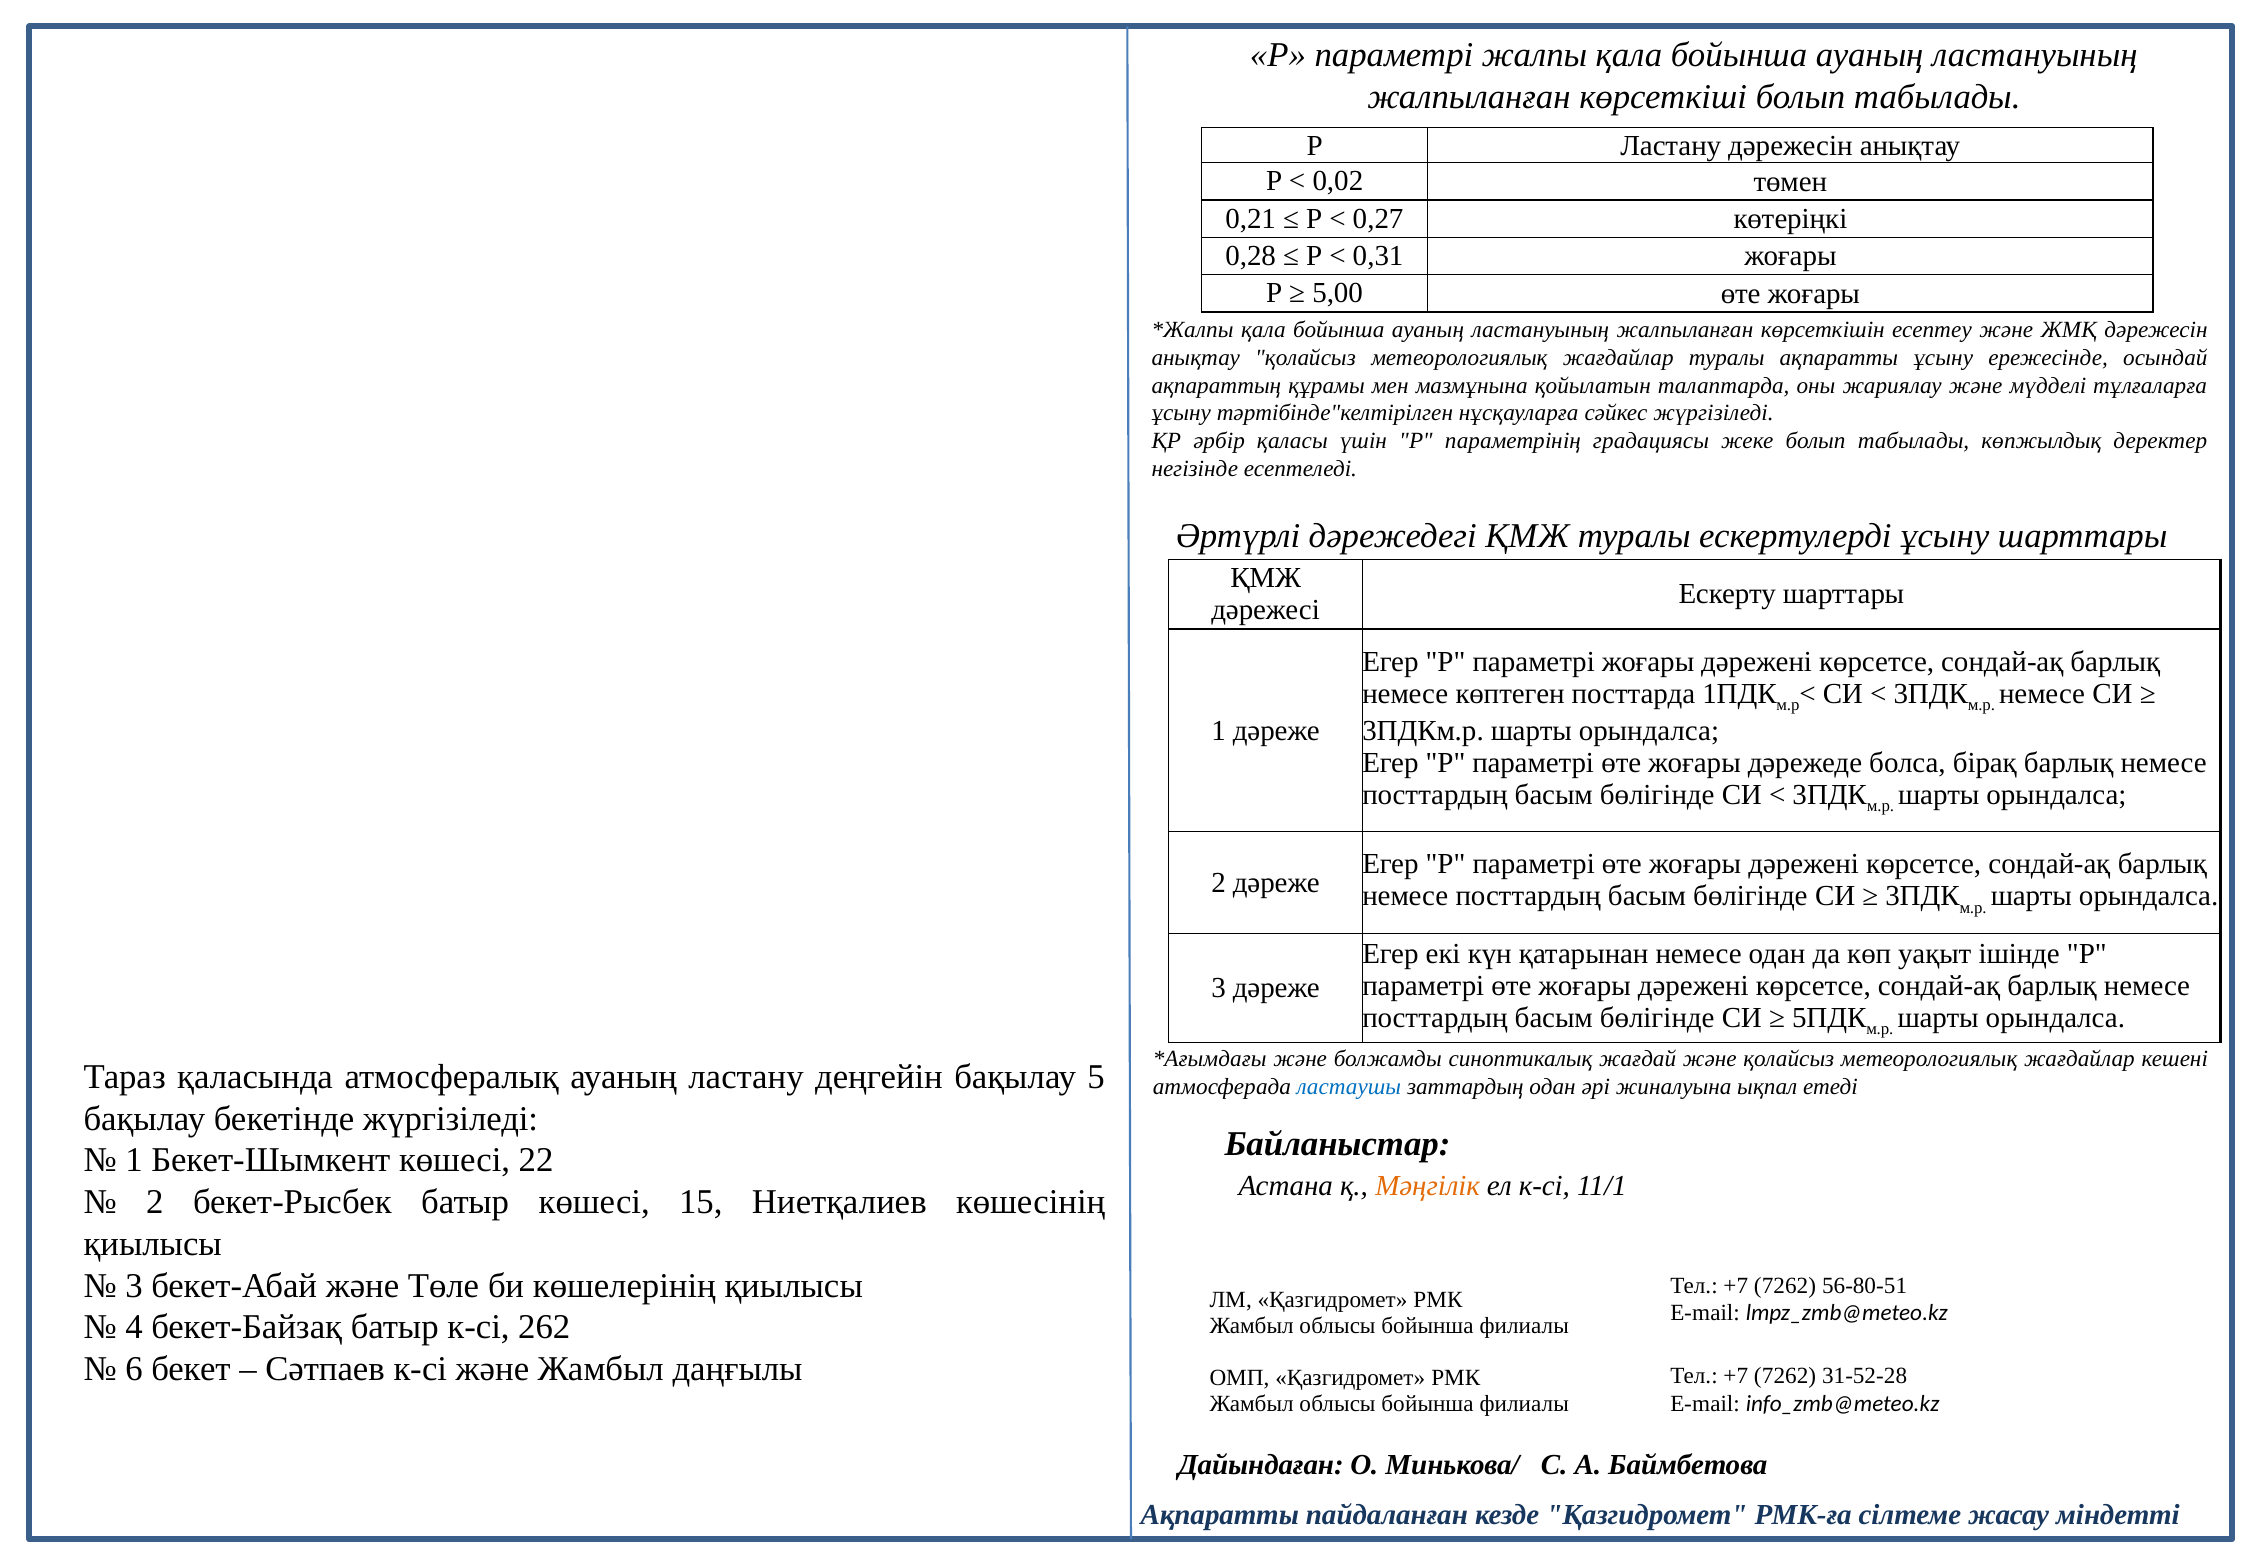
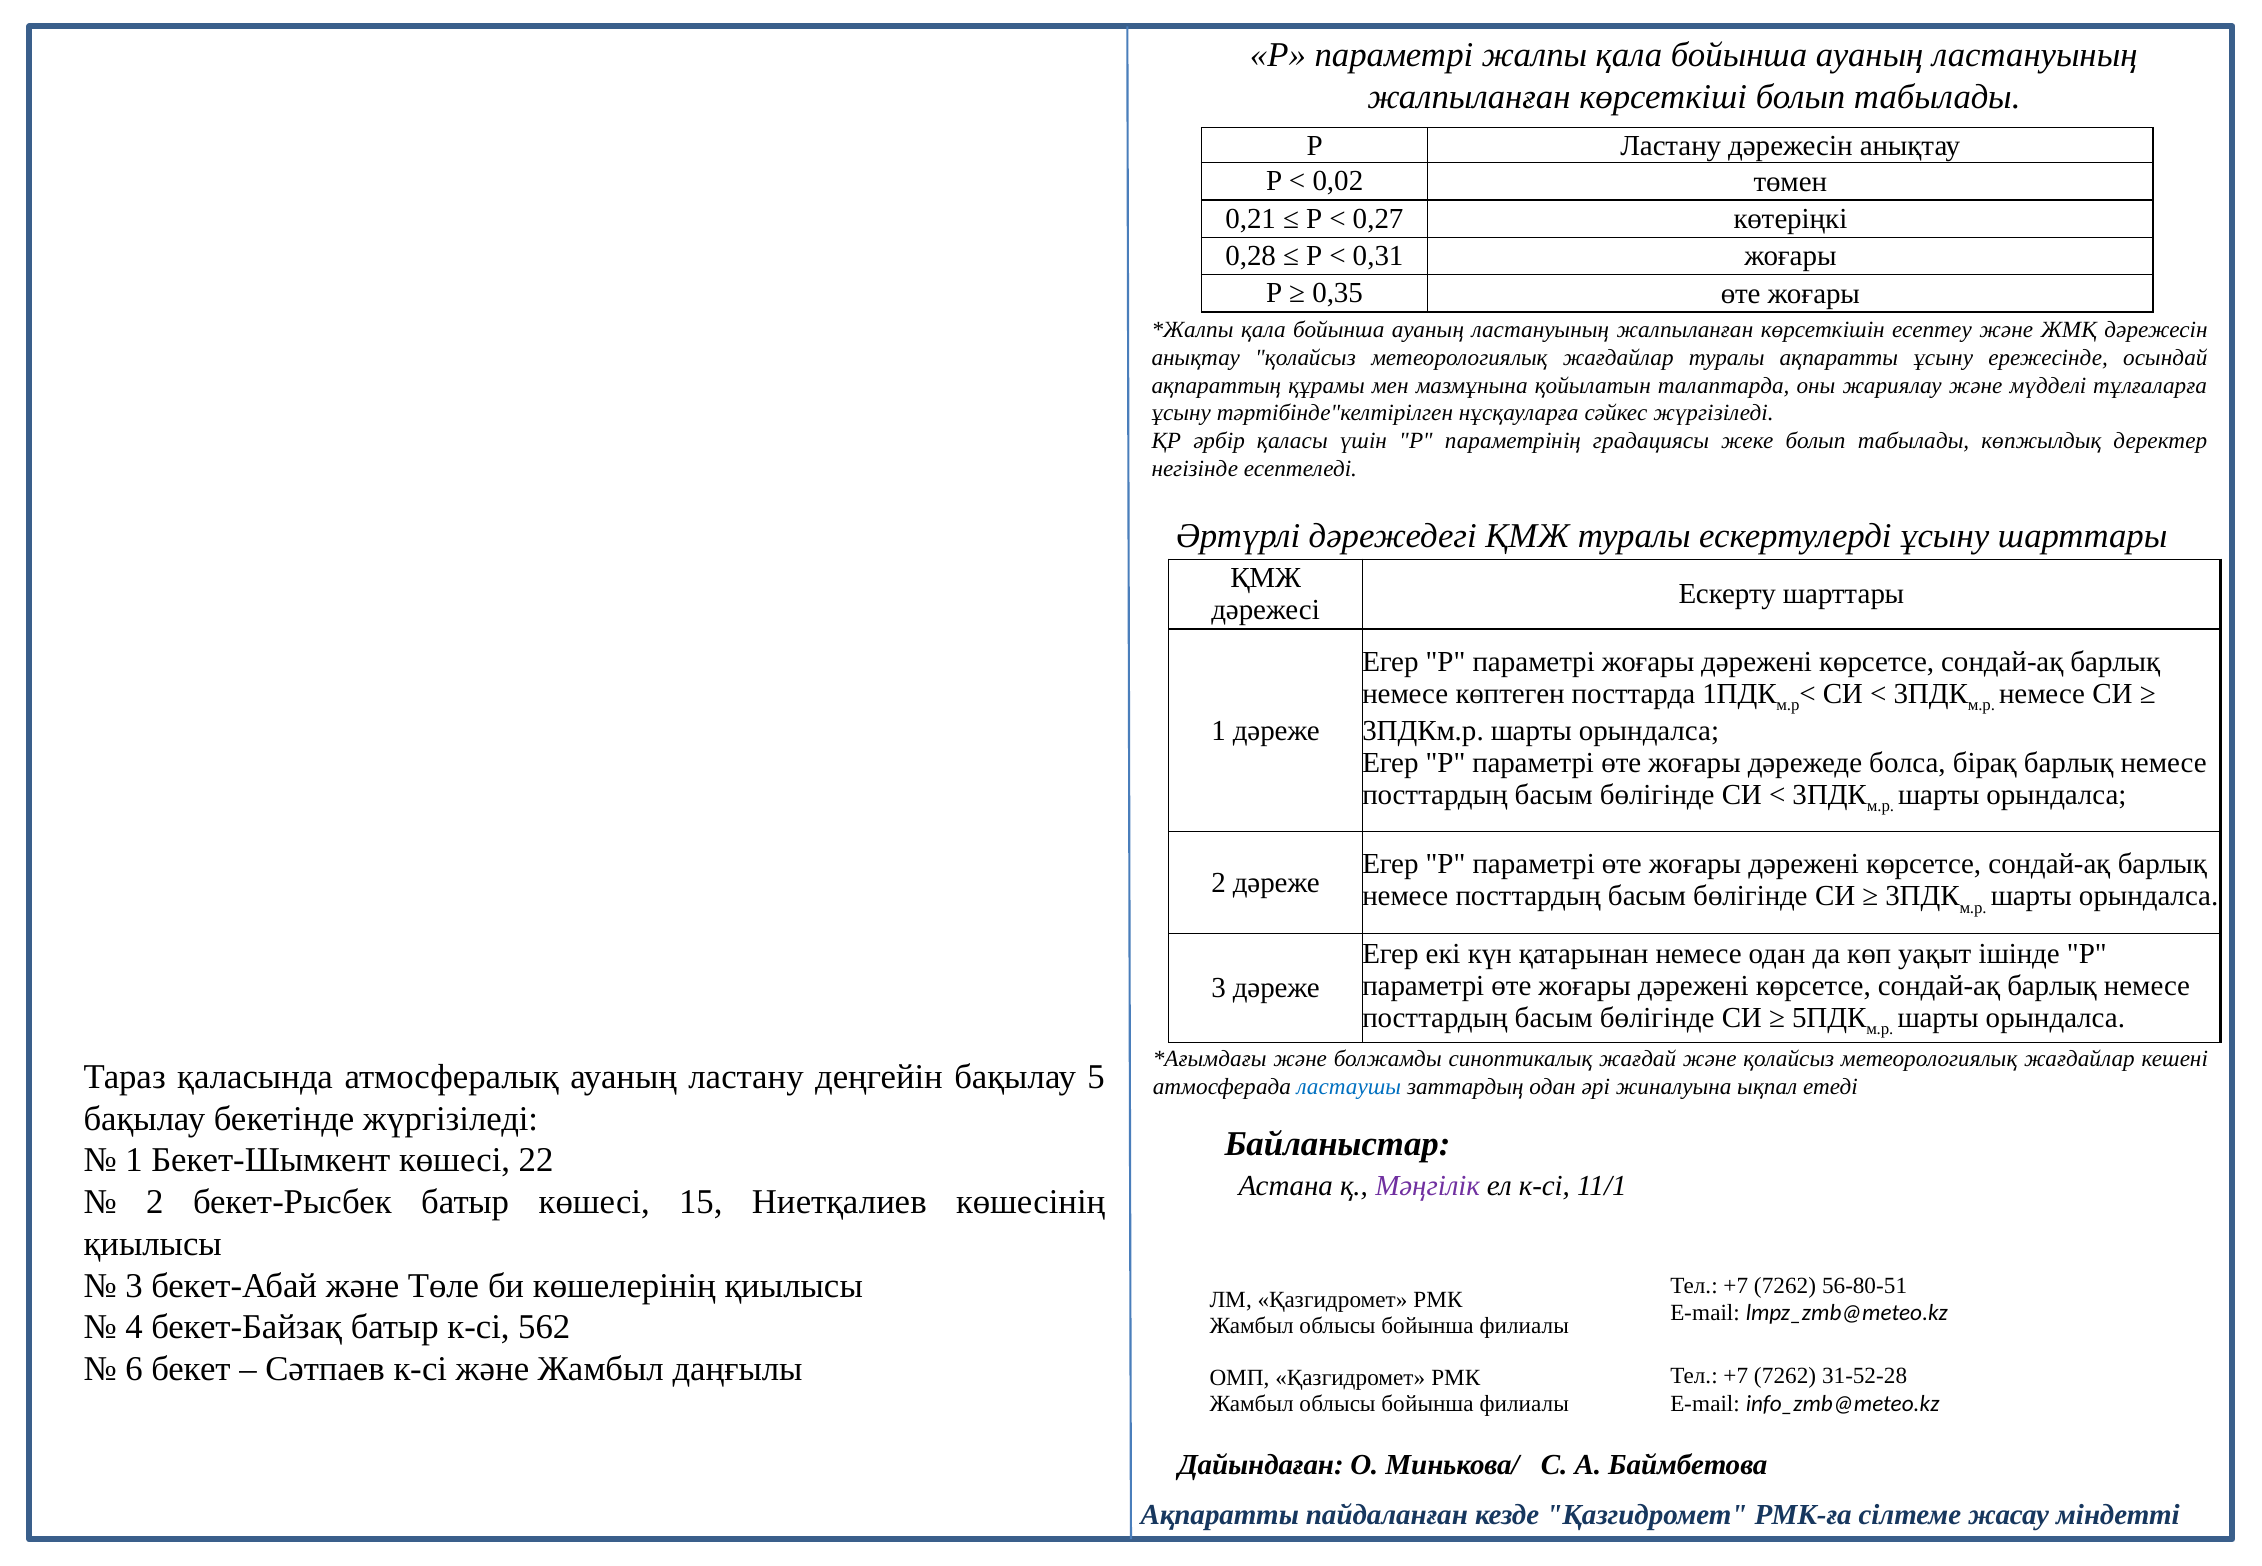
5,00: 5,00 -> 0,35
Мәңгілік colour: orange -> purple
262: 262 -> 562
